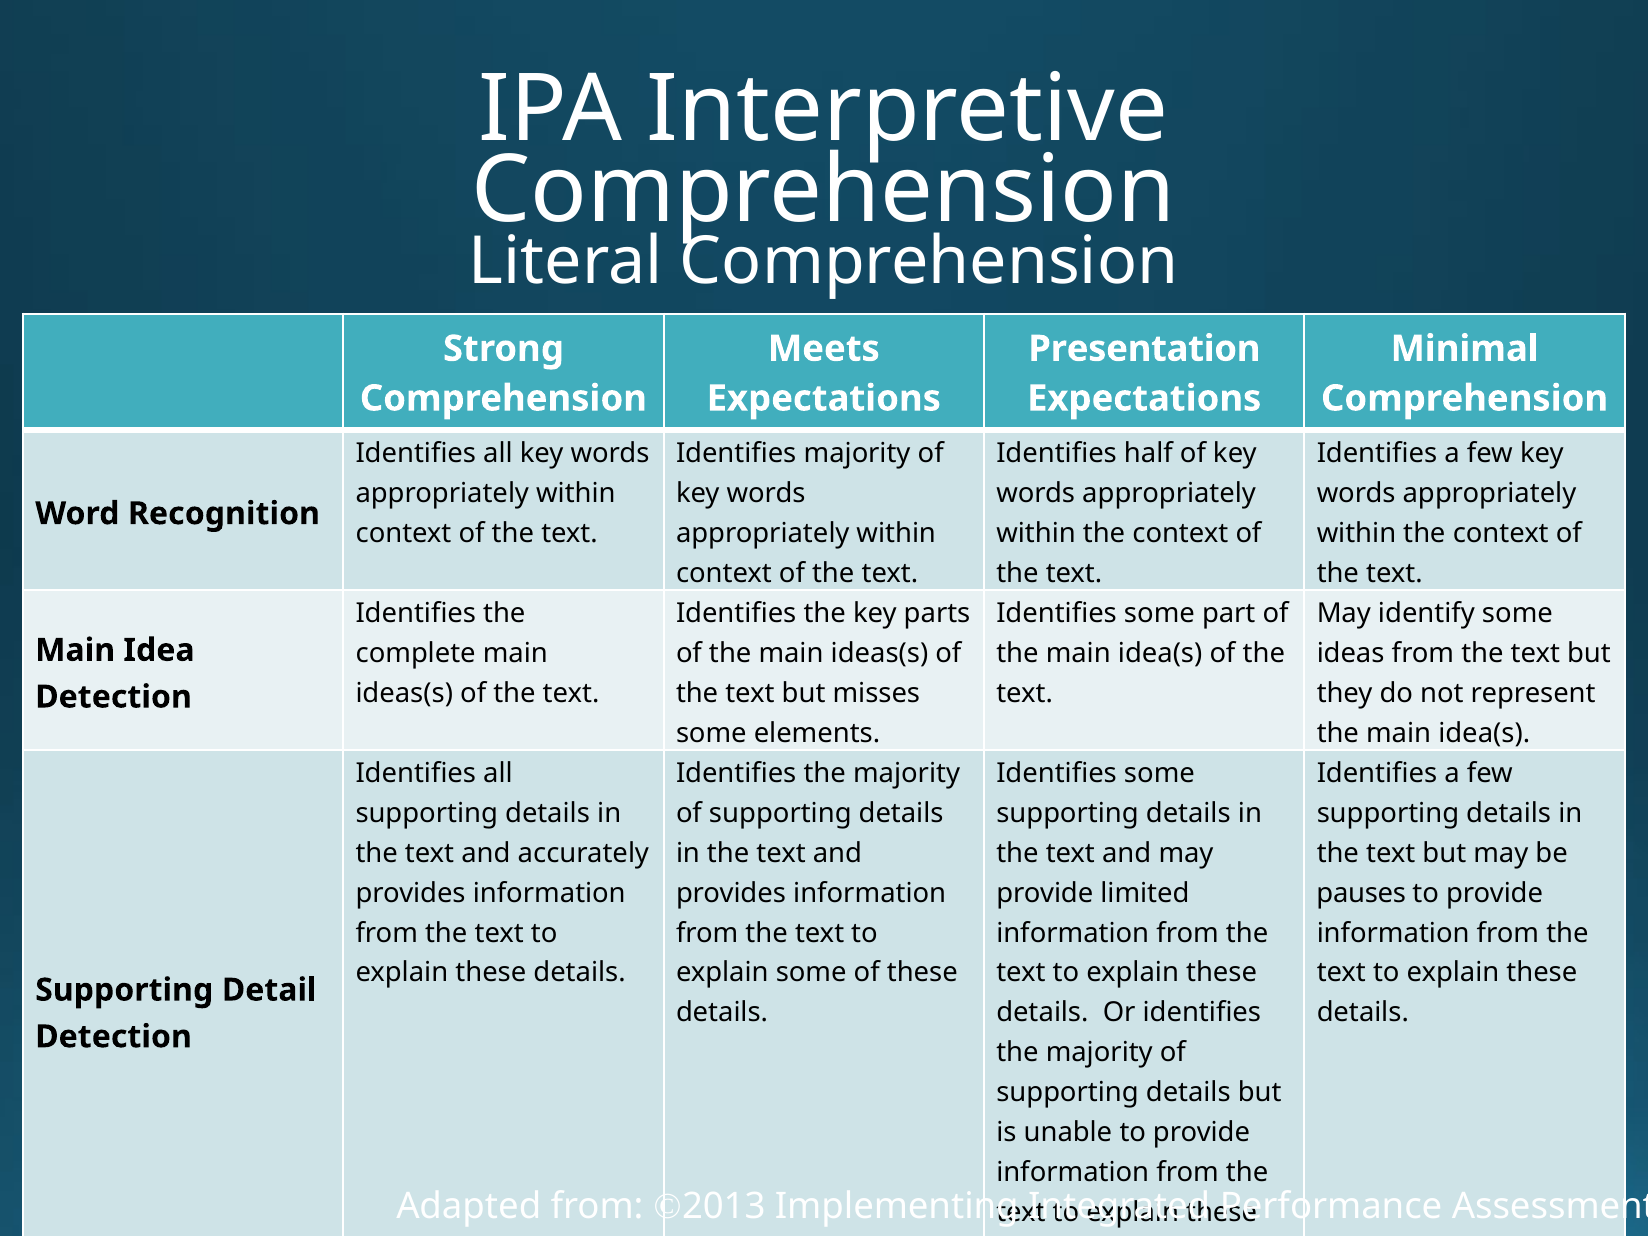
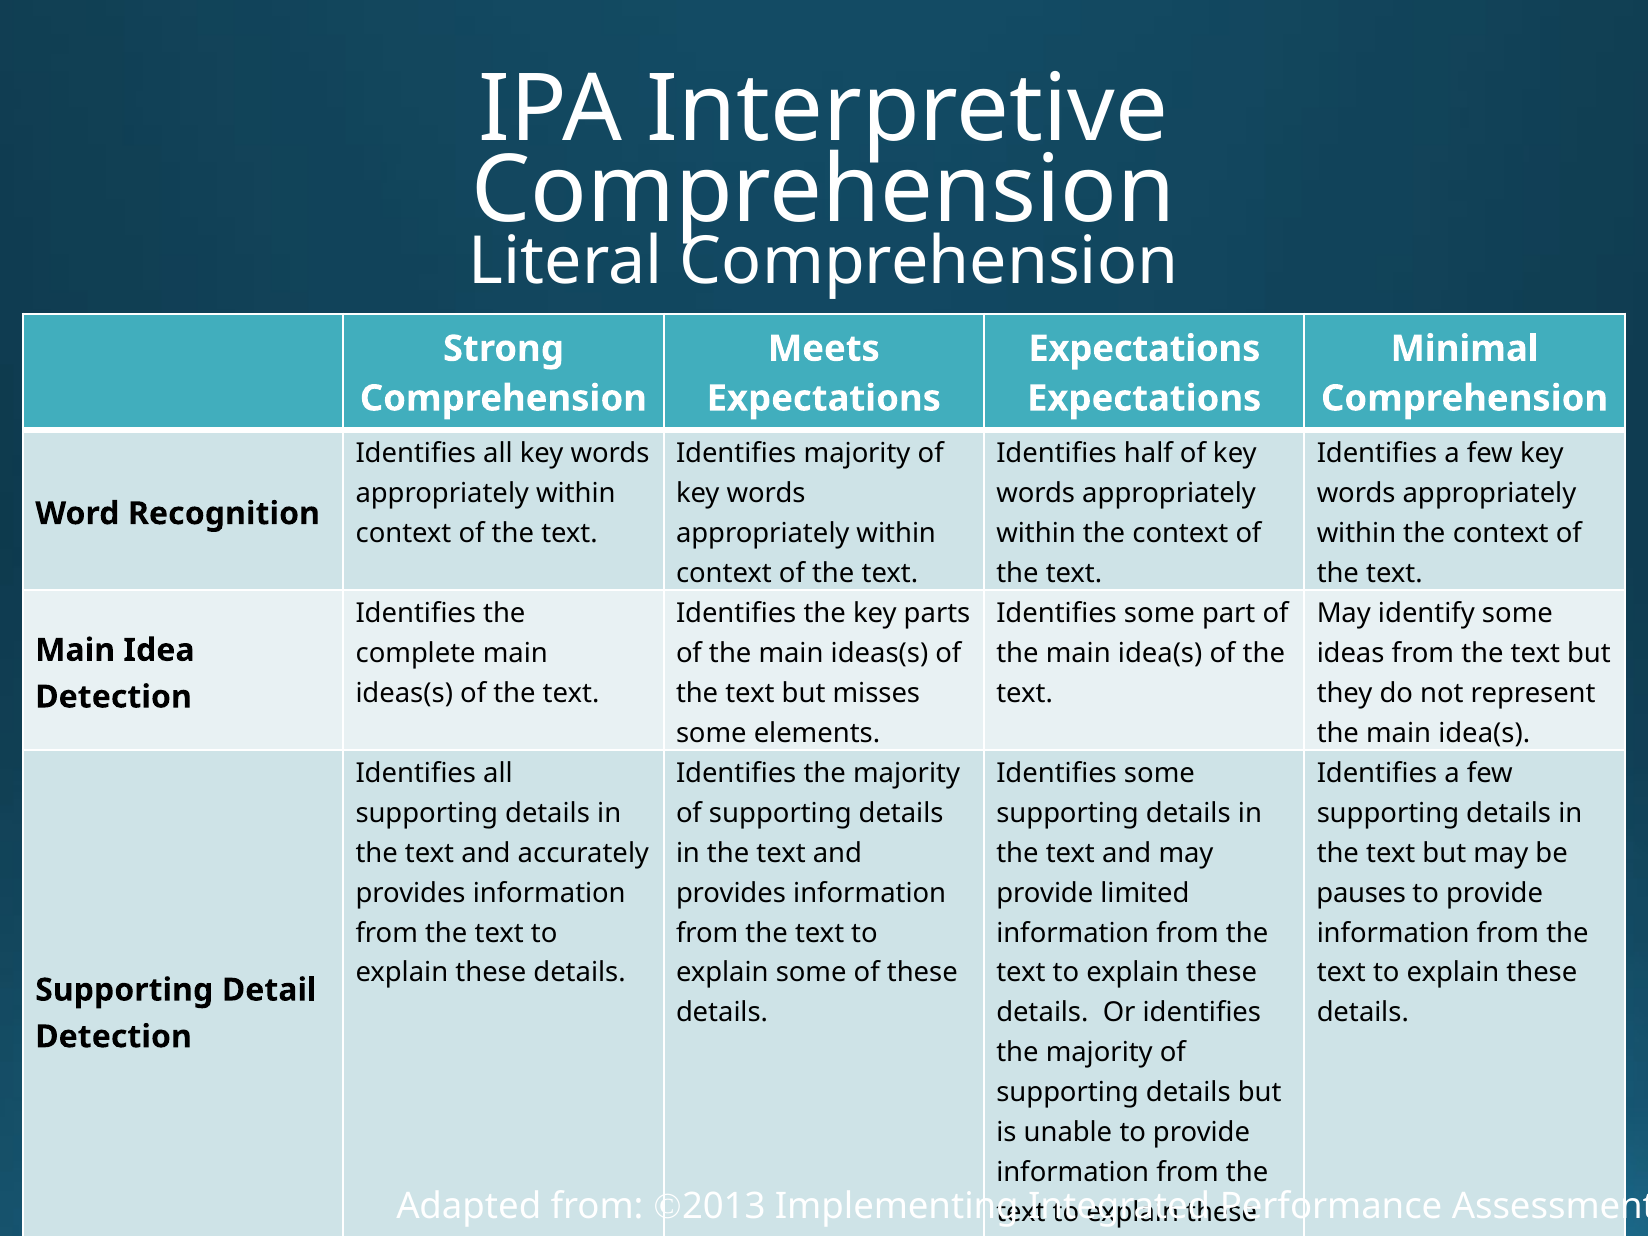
Presentation at (1144, 349): Presentation -> Expectations
